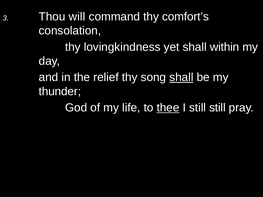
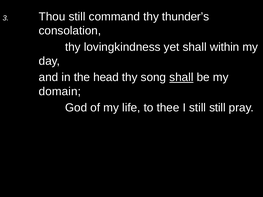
Thou will: will -> still
comfort’s: comfort’s -> thunder’s
relief: relief -> head
thunder: thunder -> domain
thee underline: present -> none
